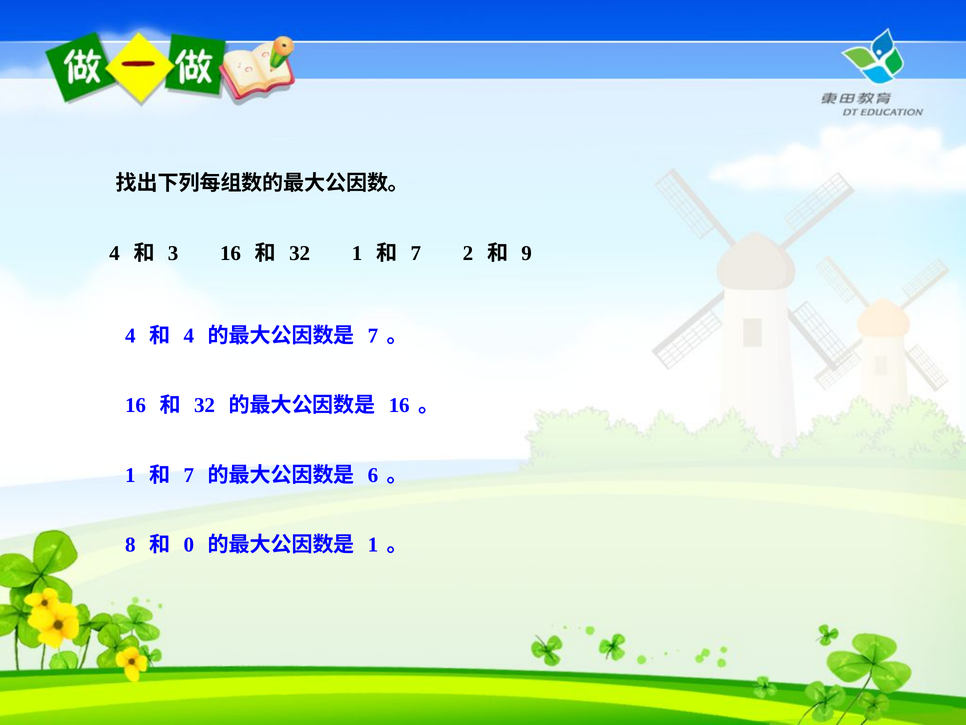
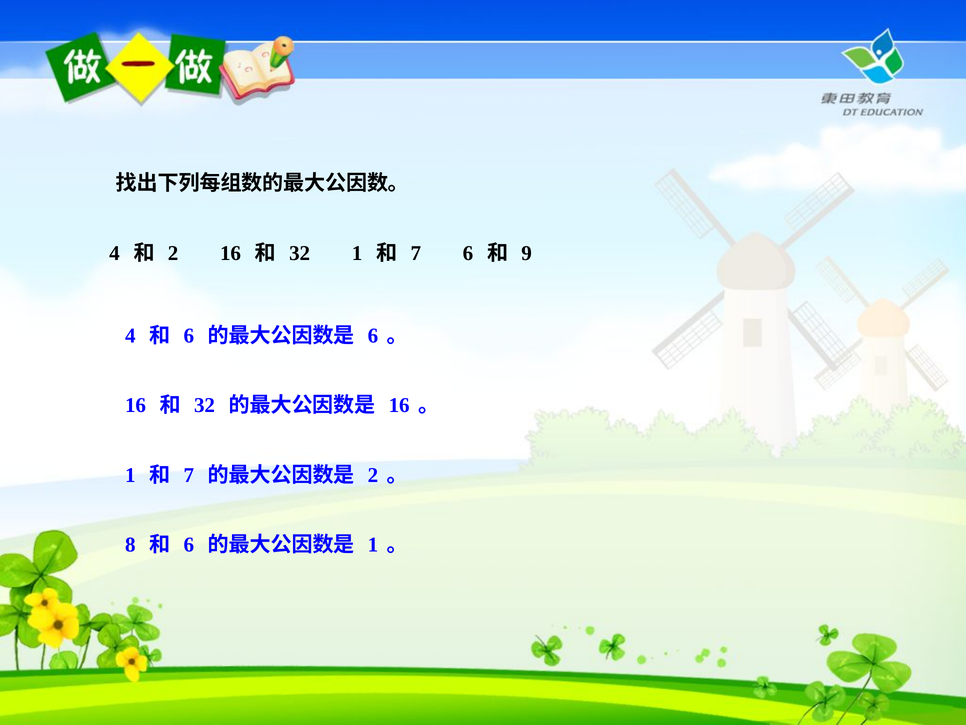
3 at (173, 253): 3 -> 2
7 2: 2 -> 6
4 at (189, 336): 4 -> 6
7 at (373, 336): 7 -> 6
6 at (373, 475): 6 -> 2
0 at (189, 544): 0 -> 6
